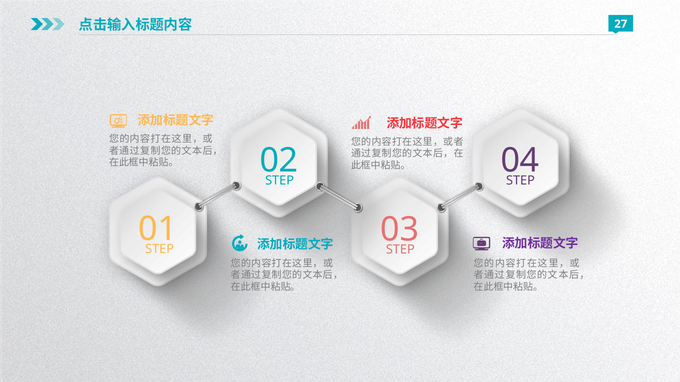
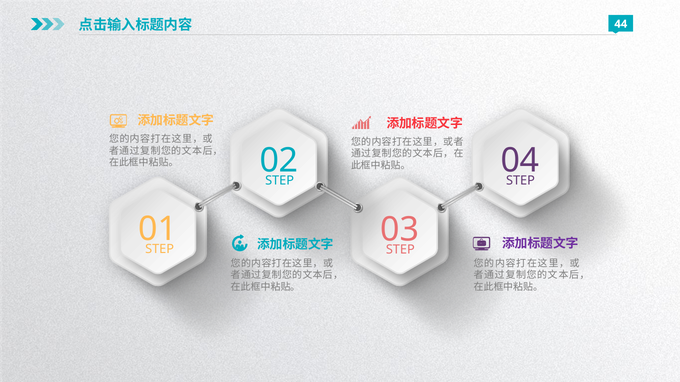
27: 27 -> 44
